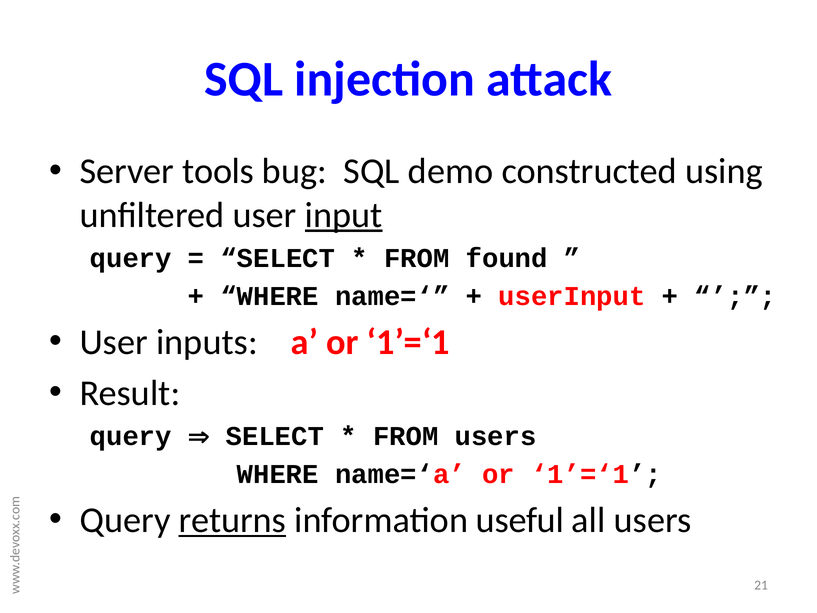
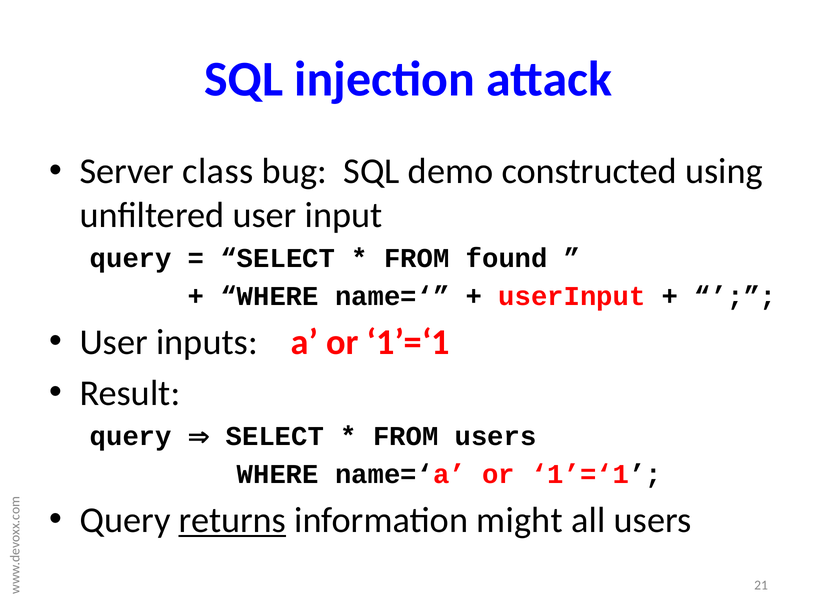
tools: tools -> class
input underline: present -> none
useful: useful -> might
